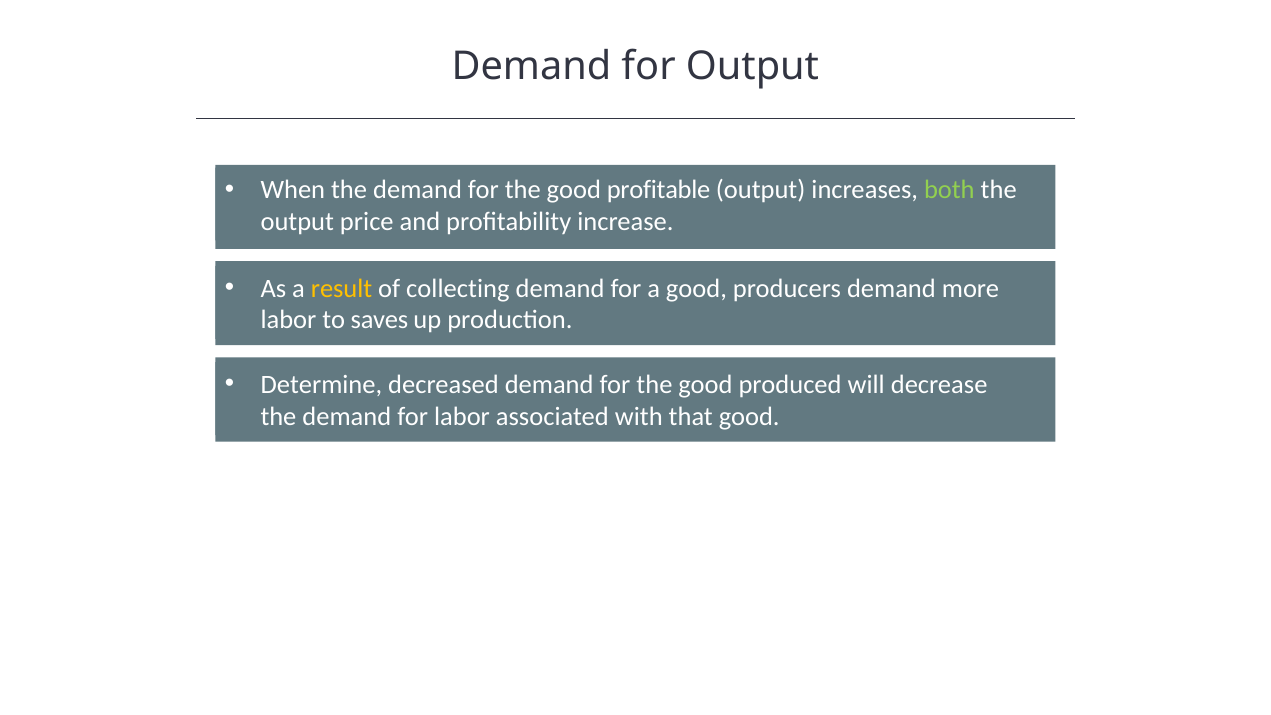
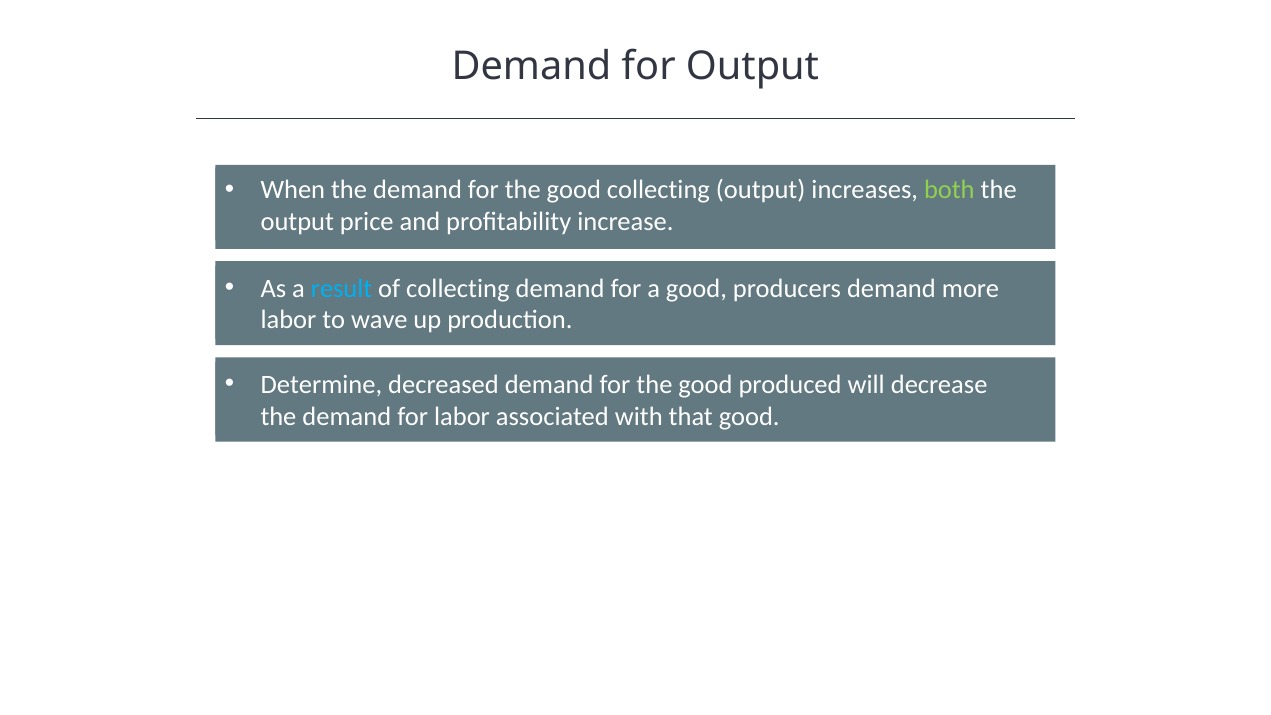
good profitable: profitable -> collecting
result colour: yellow -> light blue
saves: saves -> wave
